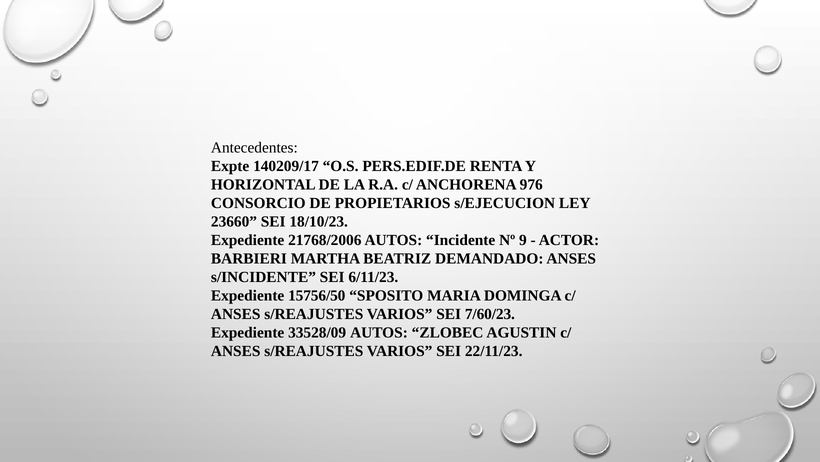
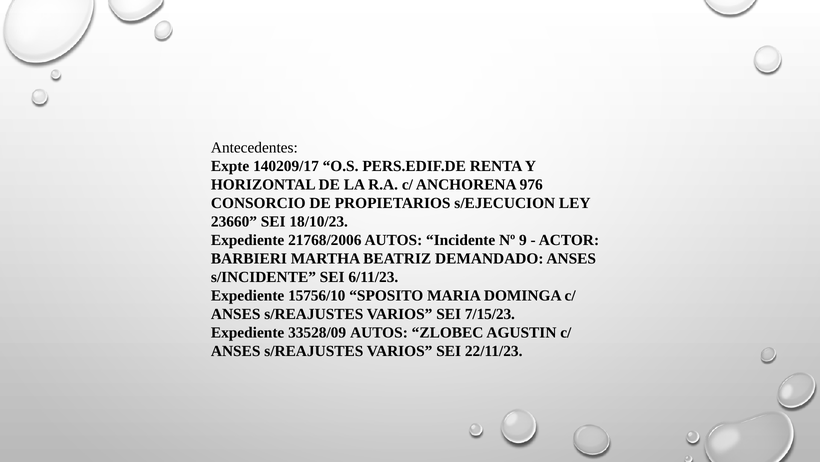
15756/50: 15756/50 -> 15756/10
7/60/23: 7/60/23 -> 7/15/23
